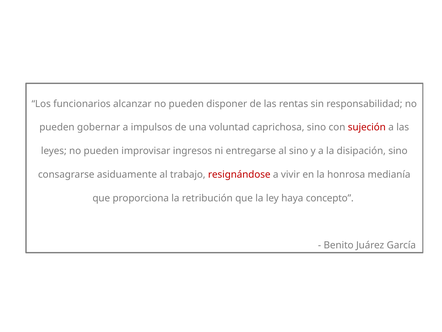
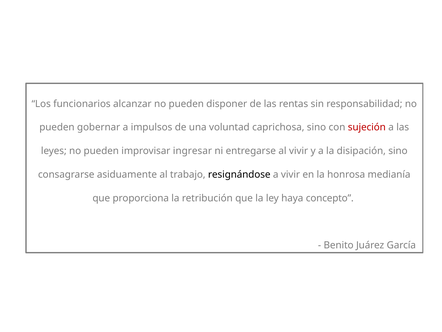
ingresos: ingresos -> ingresar
al sino: sino -> vivir
resignándose colour: red -> black
